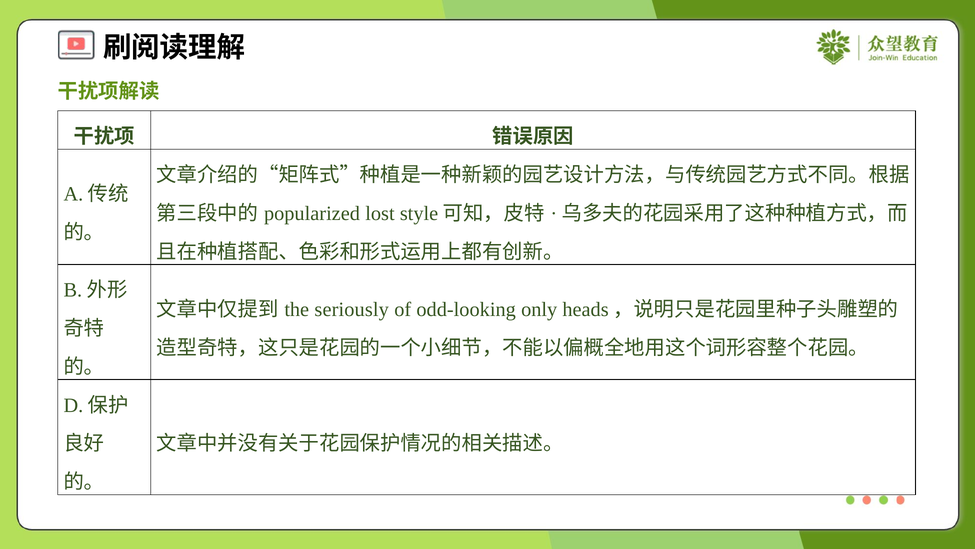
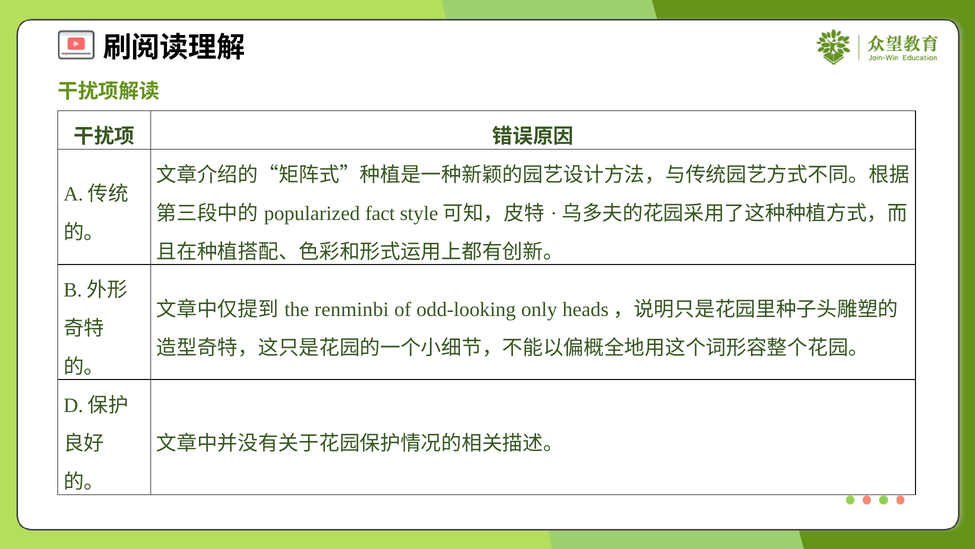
lost: lost -> fact
seriously: seriously -> renminbi
